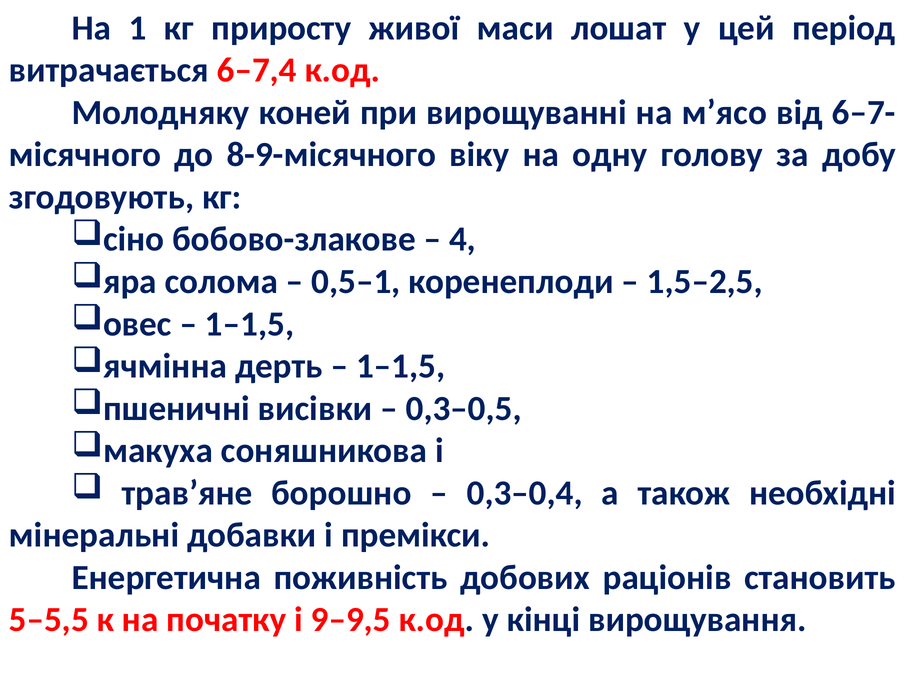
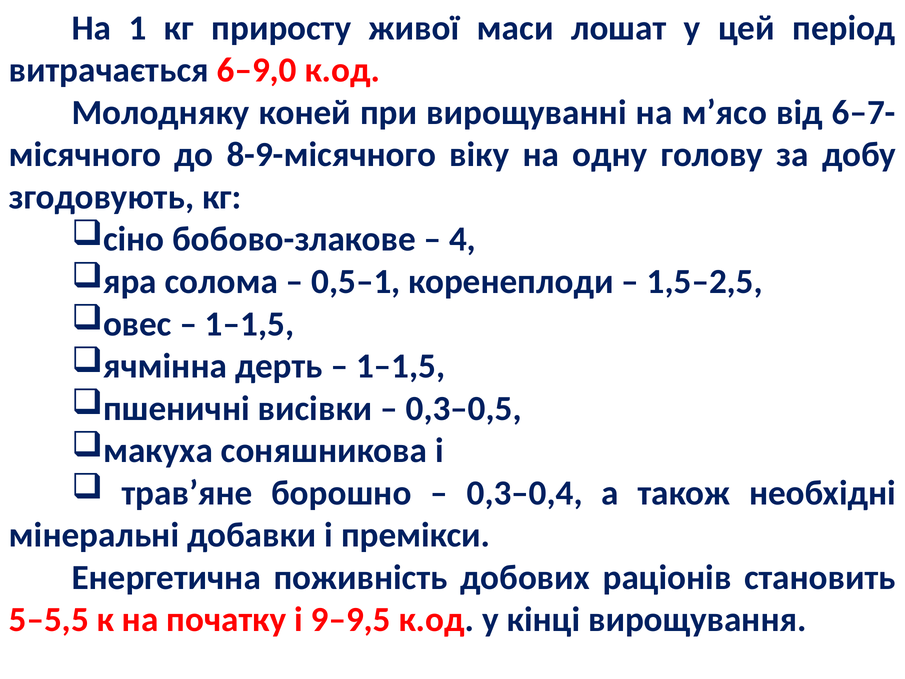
6–7,4: 6–7,4 -> 6–9,0
